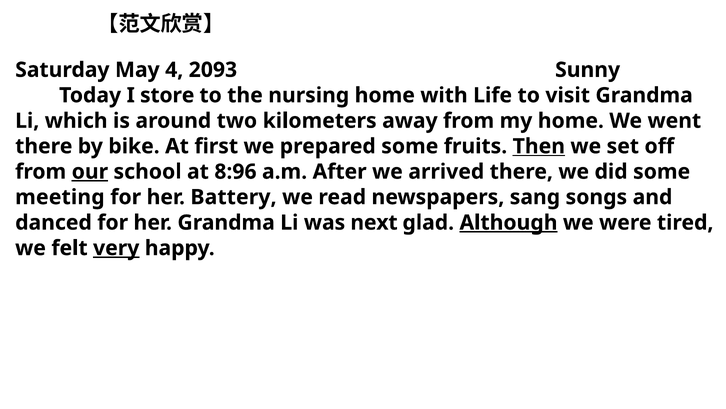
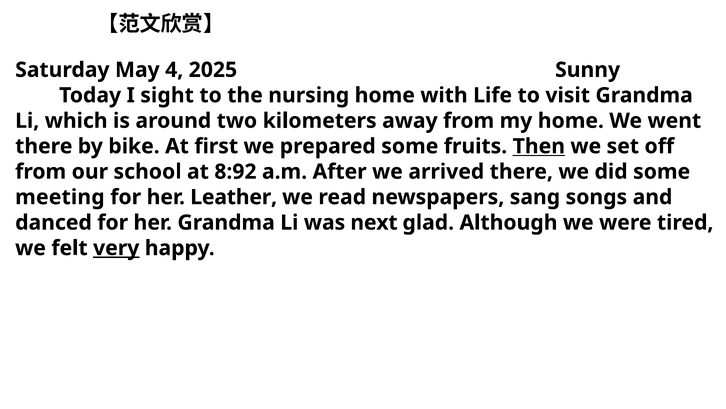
2093: 2093 -> 2025
store: store -> sight
our underline: present -> none
8:96: 8:96 -> 8:92
Battery: Battery -> Leather
Although underline: present -> none
